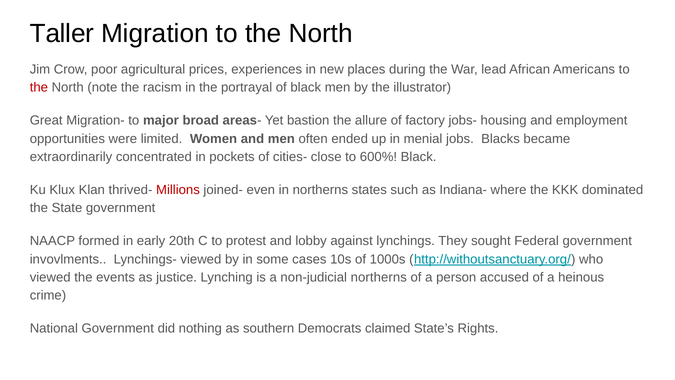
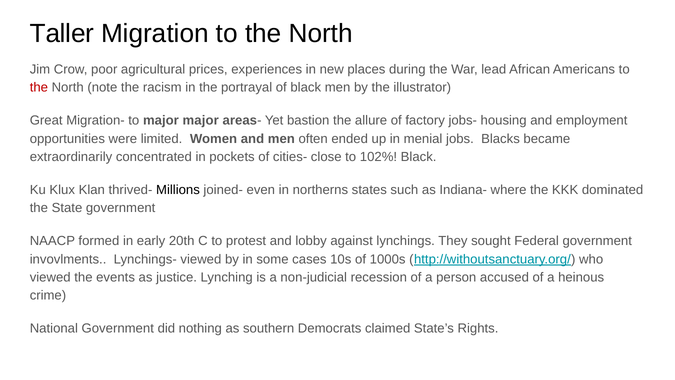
major broad: broad -> major
600%: 600% -> 102%
Millions colour: red -> black
non-judicial northerns: northerns -> recession
